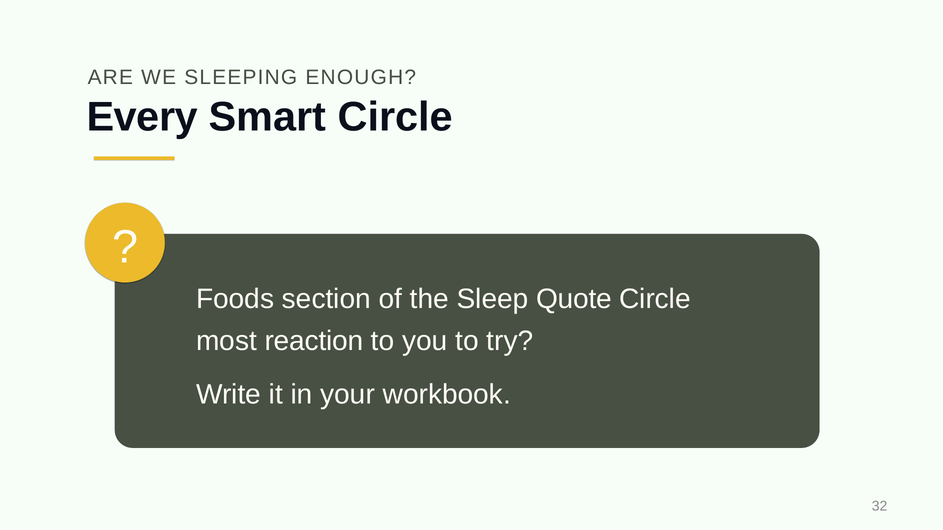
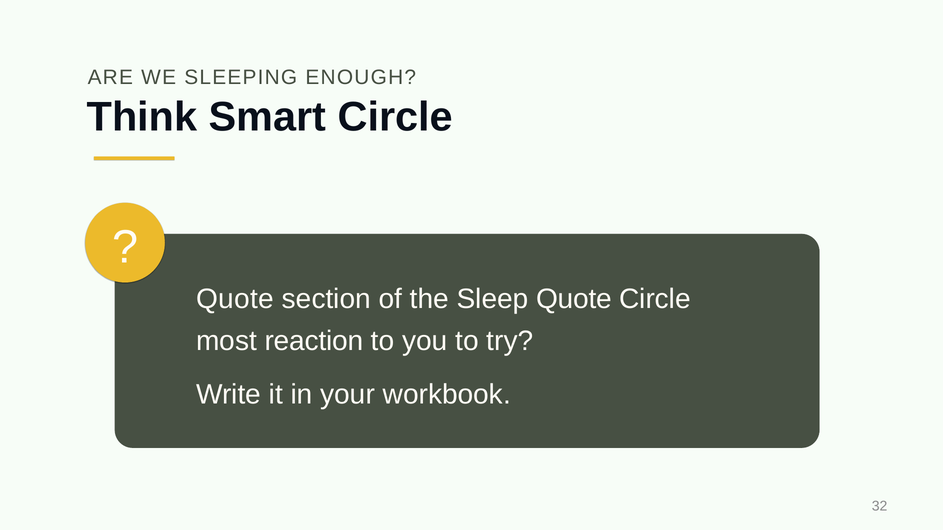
Every: Every -> Think
Foods at (235, 299): Foods -> Quote
